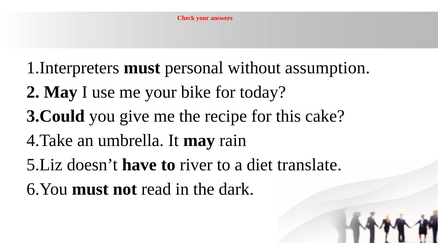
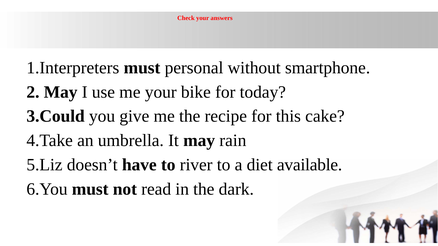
assumption: assumption -> smartphone
translate: translate -> available
